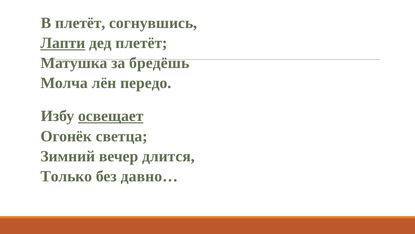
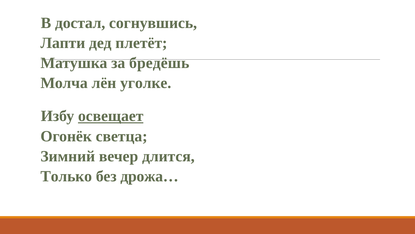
В плетёт: плетёт -> достал
Лапти underline: present -> none
передо: передо -> уголке
давно…: давно… -> дрожа…
